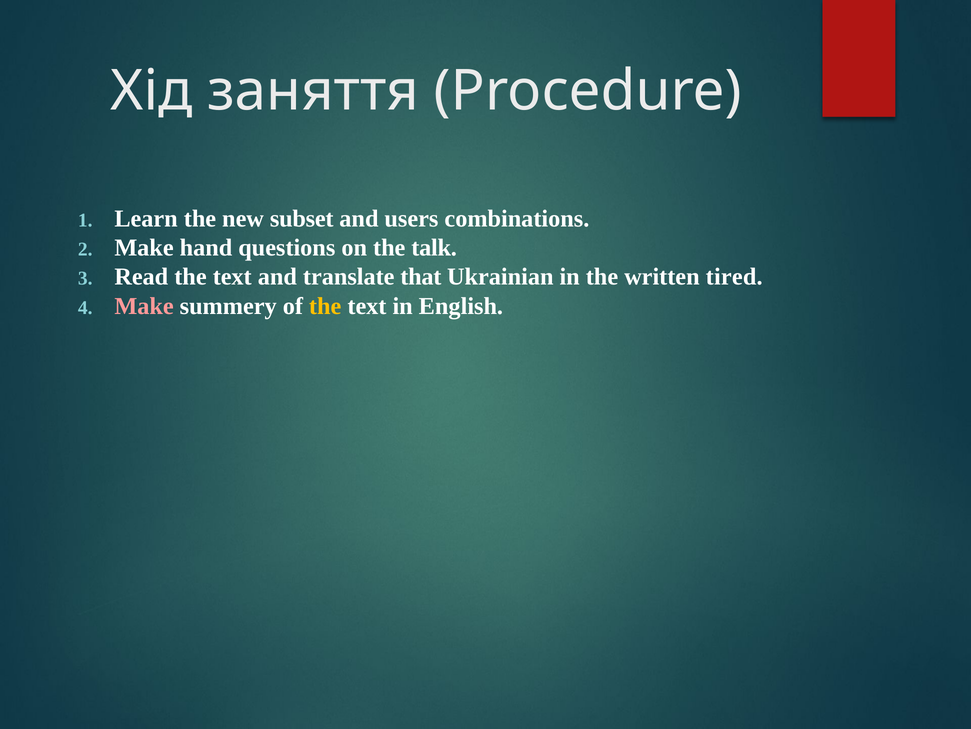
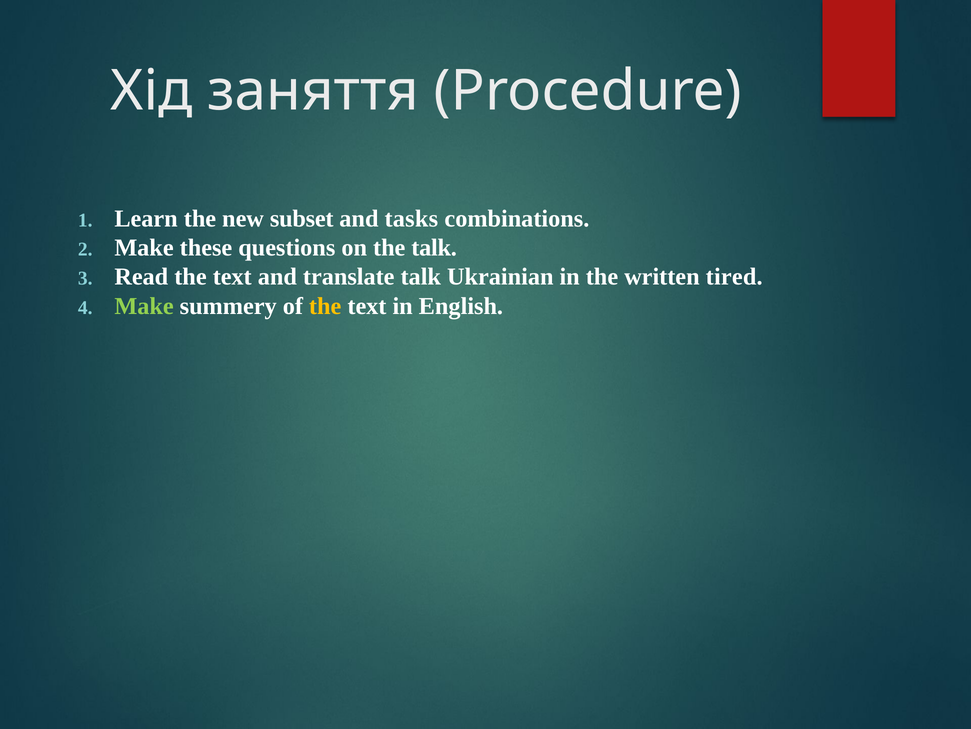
users: users -> tasks
hand: hand -> these
translate that: that -> talk
Make at (144, 306) colour: pink -> light green
